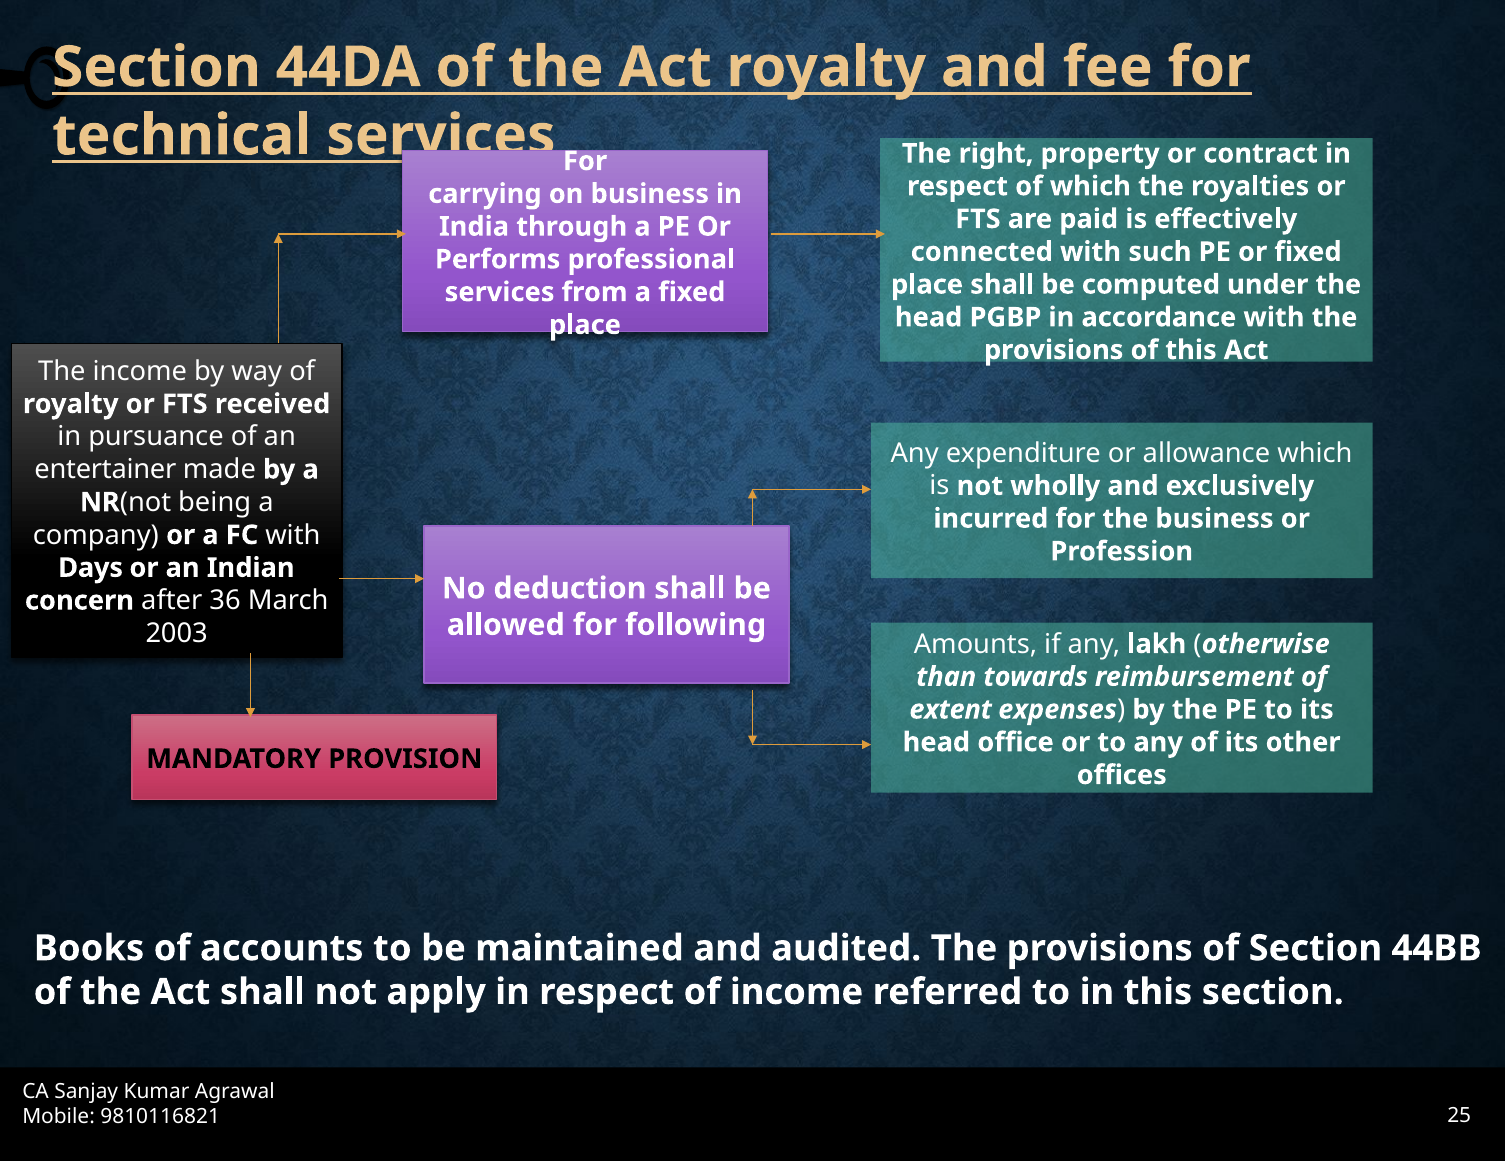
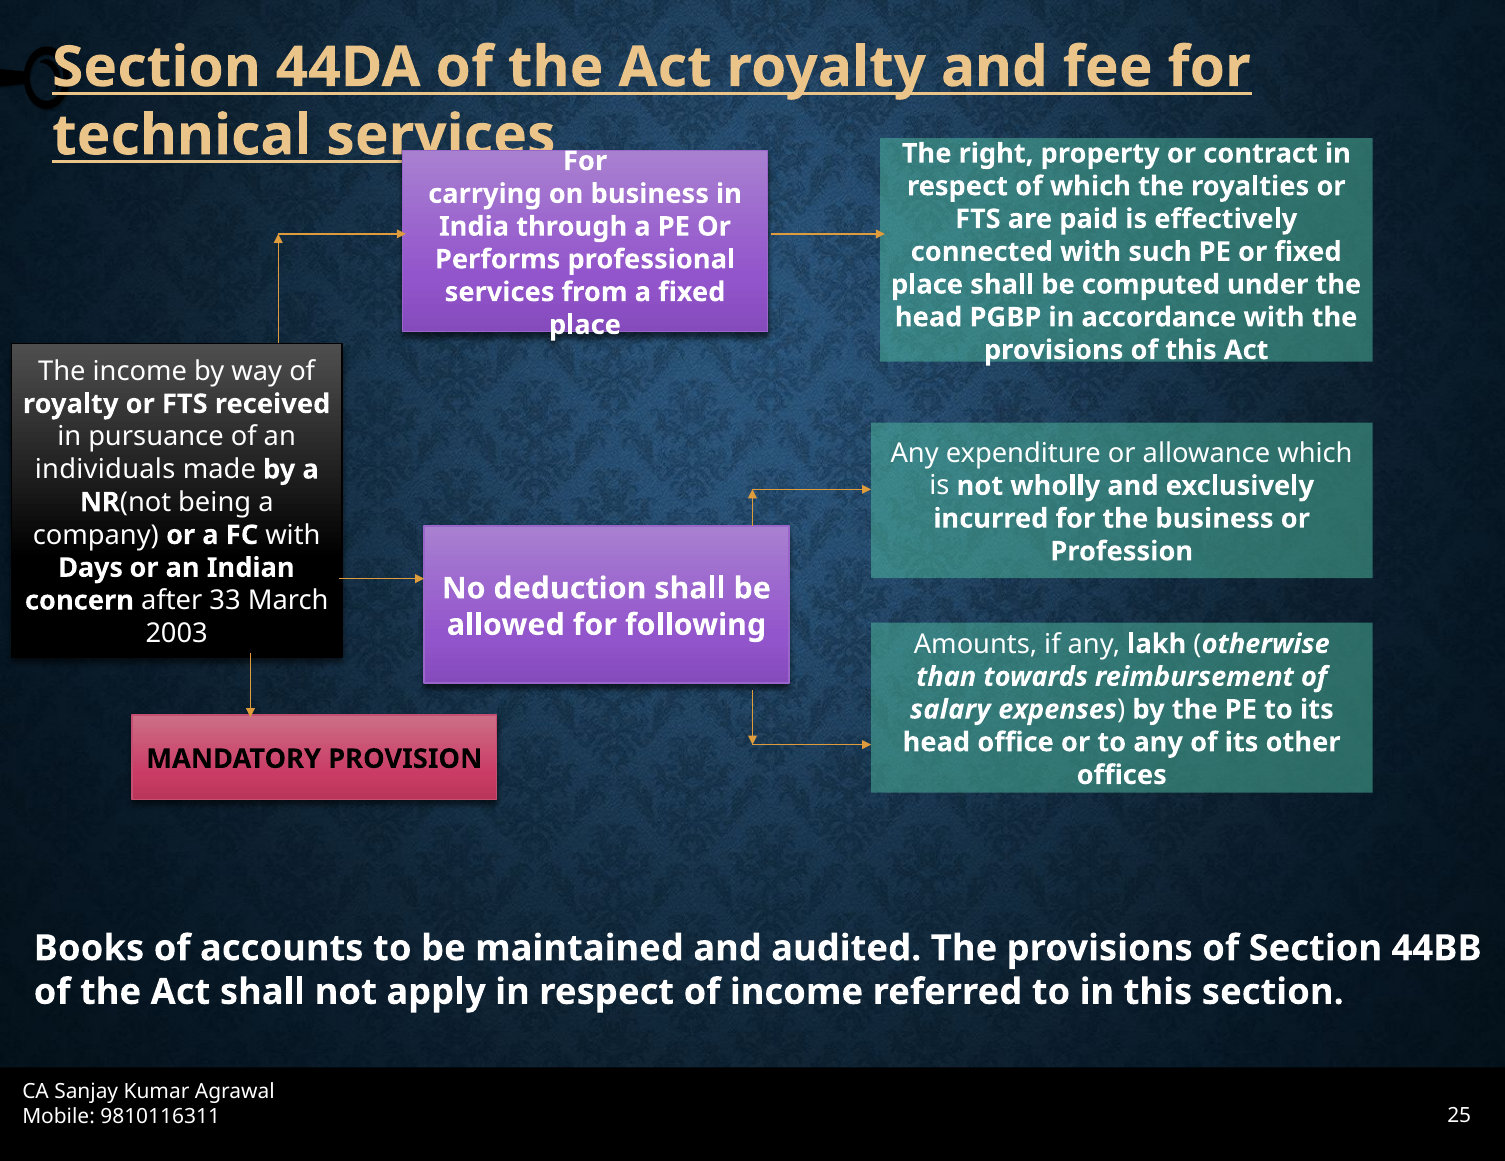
entertainer: entertainer -> individuals
36: 36 -> 33
extent: extent -> salary
9810116821: 9810116821 -> 9810116311
